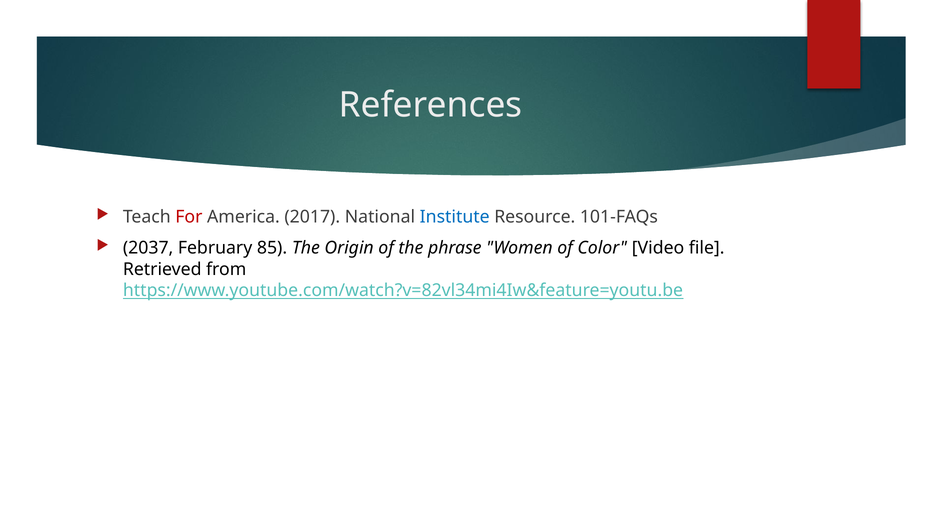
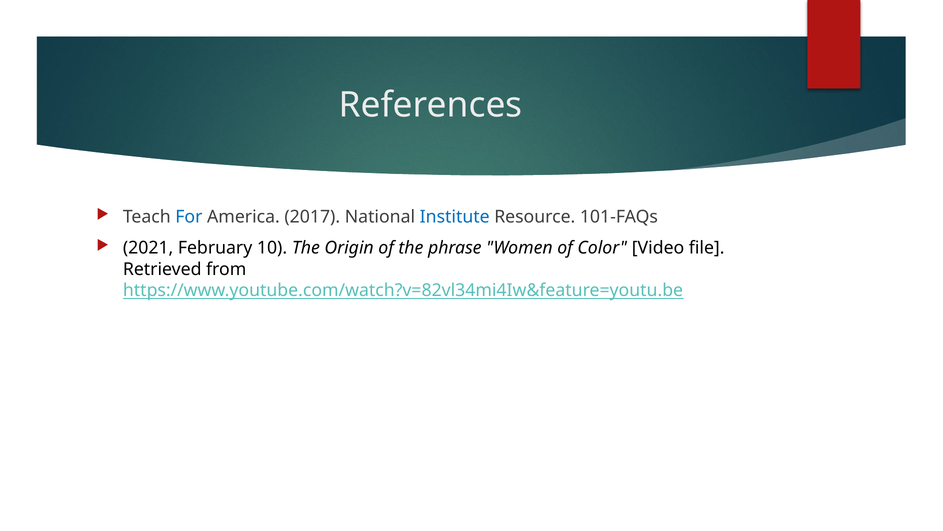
For colour: red -> blue
2037: 2037 -> 2021
85: 85 -> 10
